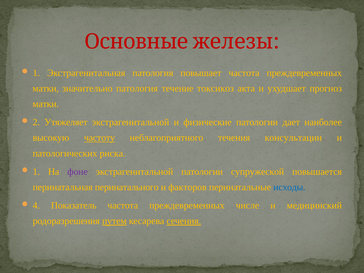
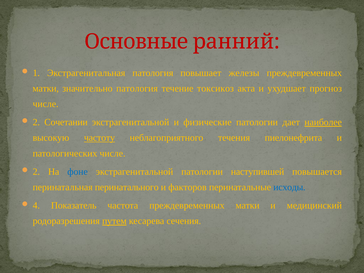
железы: железы -> ранний
повышает частота: частота -> железы
матки at (46, 104): матки -> числе
Утяжеляет: Утяжеляет -> Сочетании
наиболее underline: none -> present
консультации: консультации -> пиелонефрита
патологических риска: риска -> числе
1 at (36, 172): 1 -> 2
фоне colour: purple -> blue
супружеской: супружеской -> наступившей
частота преждевременных числе: числе -> матки
сечения underline: present -> none
